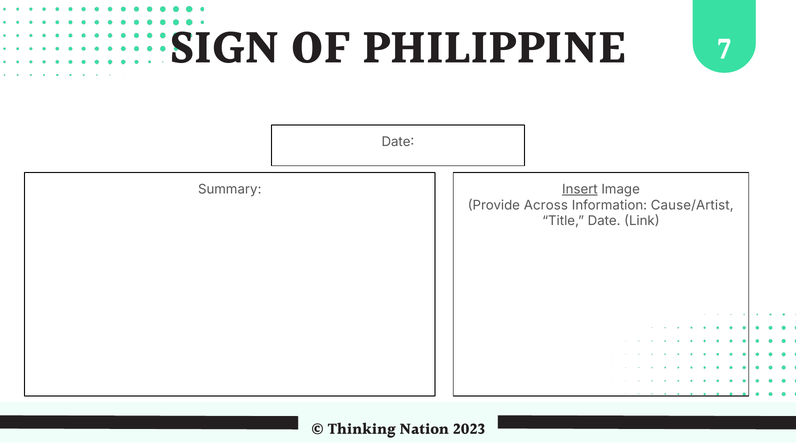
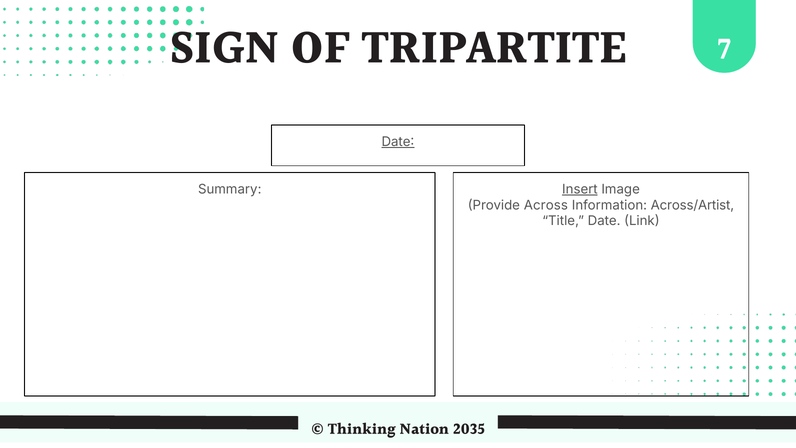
PHILIPPINE: PHILIPPINE -> TRIPARTITE
Date at (398, 142) underline: none -> present
Cause/Artist: Cause/Artist -> Across/Artist
2023: 2023 -> 2035
